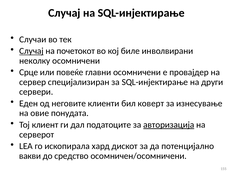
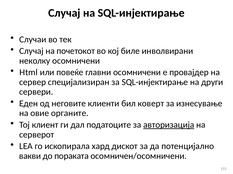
Случај at (31, 51) underline: present -> none
Срце: Срце -> Html
понудата: понудата -> органите
средство: средство -> пораката
